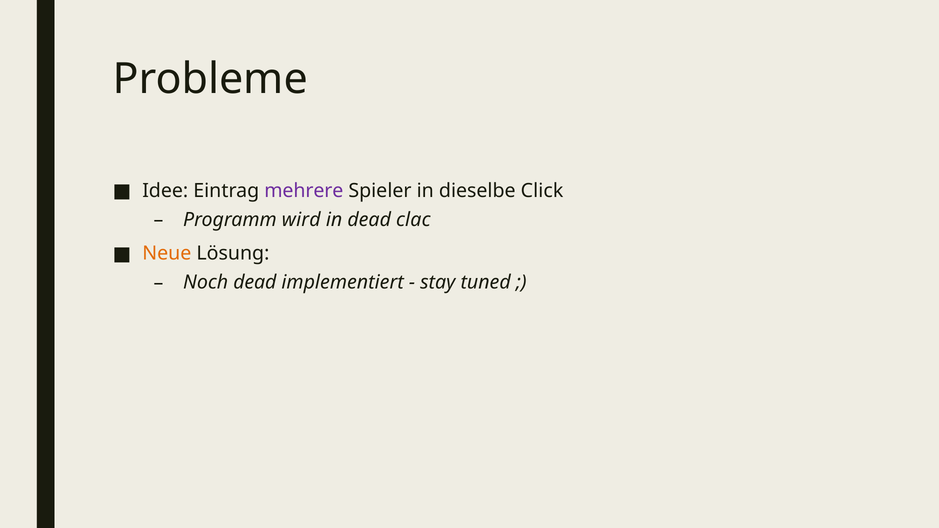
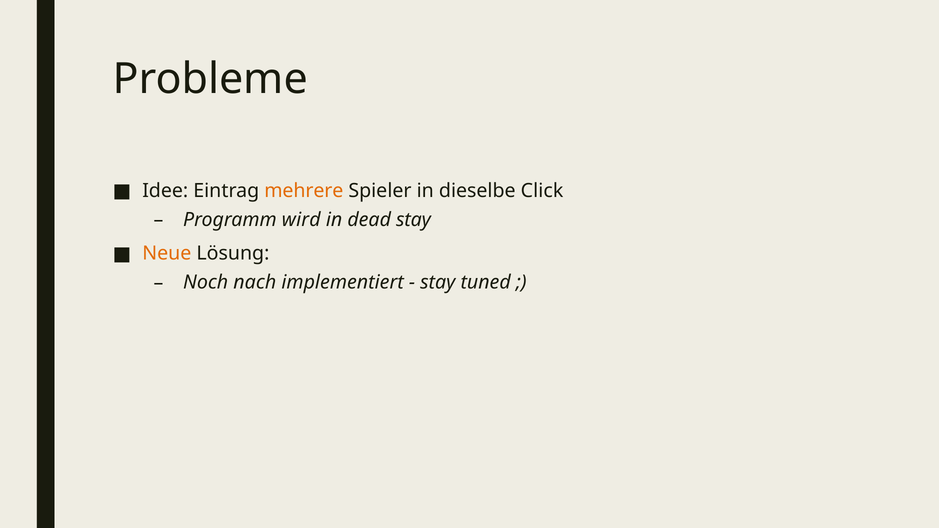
mehrere colour: purple -> orange
dead clac: clac -> stay
Noch dead: dead -> nach
